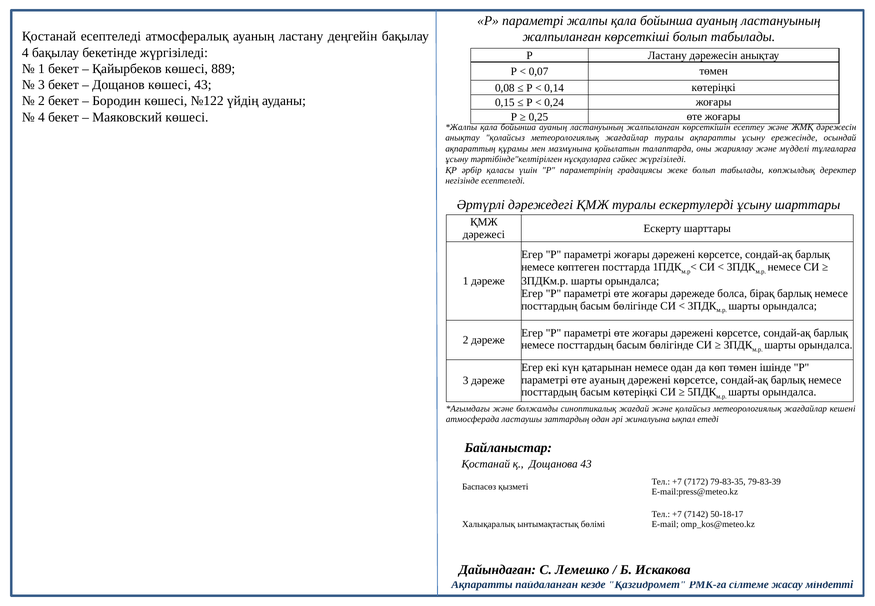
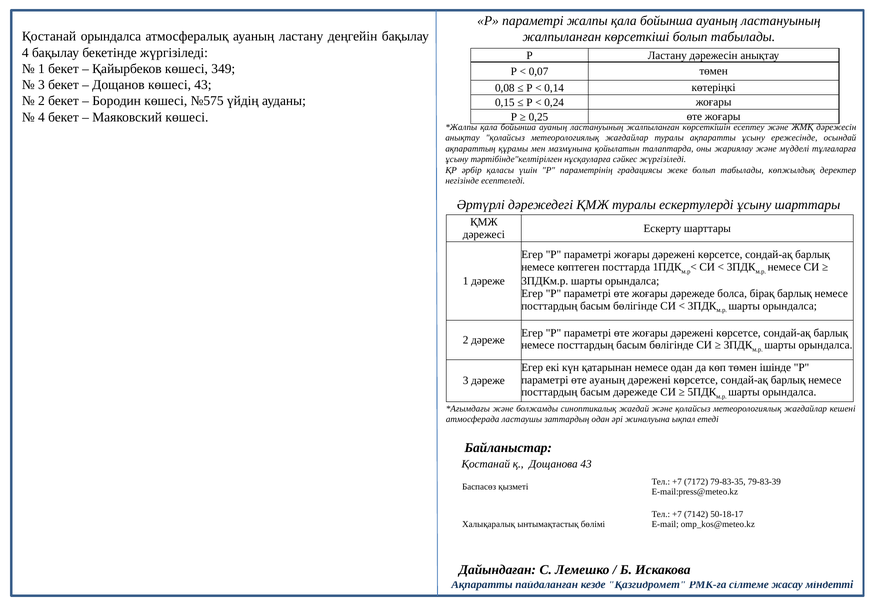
Қостанай есептеледі: есептеледі -> орындалса
889: 889 -> 349
№122: №122 -> №575
басым көтеріңкі: көтеріңкі -> дәрежеде
